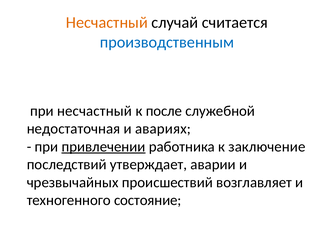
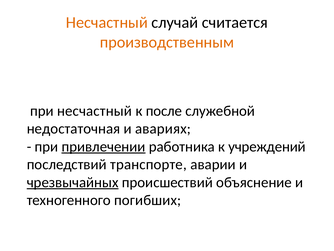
производственным colour: blue -> orange
заключение: заключение -> учреждений
утверждает: утверждает -> транспорте
чрезвычайных underline: none -> present
возглавляет: возглавляет -> объяснение
состояние: состояние -> погибших
